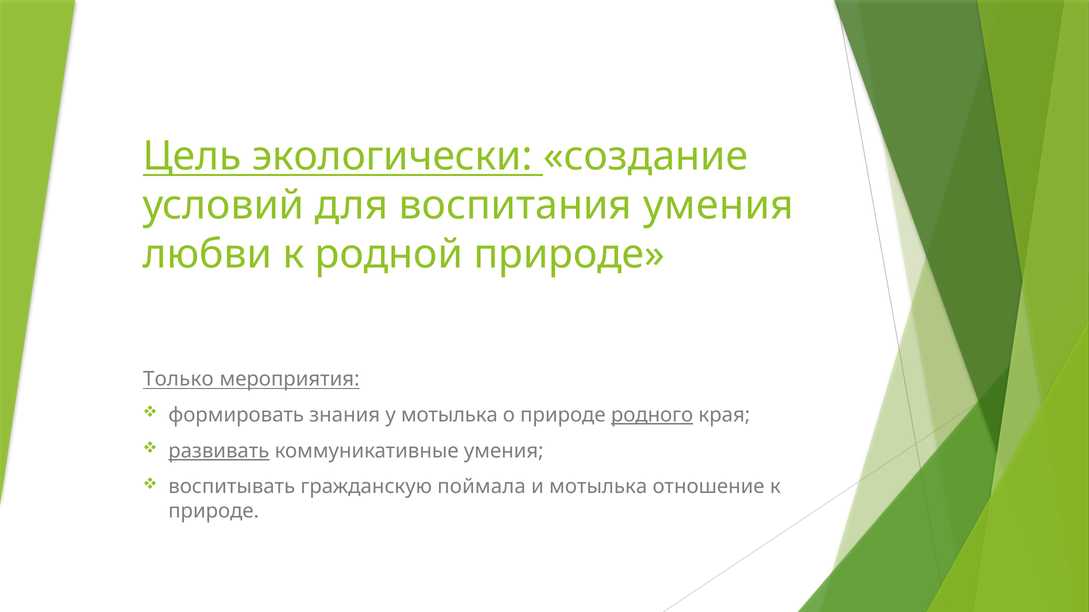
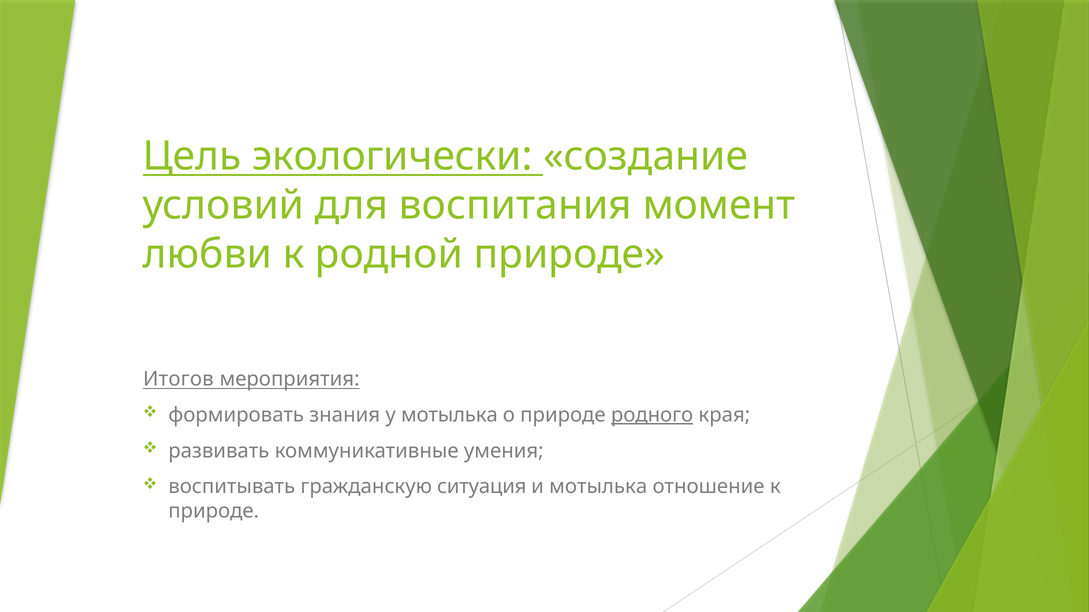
воспитания умения: умения -> момент
Только: Только -> Итогов
развивать underline: present -> none
поймала: поймала -> ситуация
